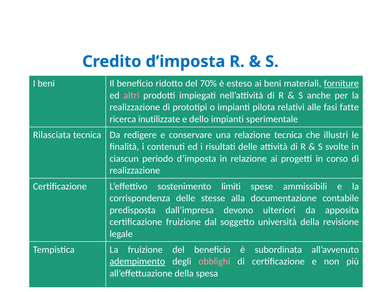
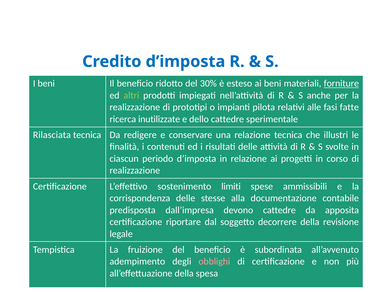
70%: 70% -> 30%
altri colour: pink -> light green
dello impianti: impianti -> cattedre
devono ulteriori: ulteriori -> cattedre
certificazione fruizione: fruizione -> riportare
università: università -> decorrere
adempimento underline: present -> none
